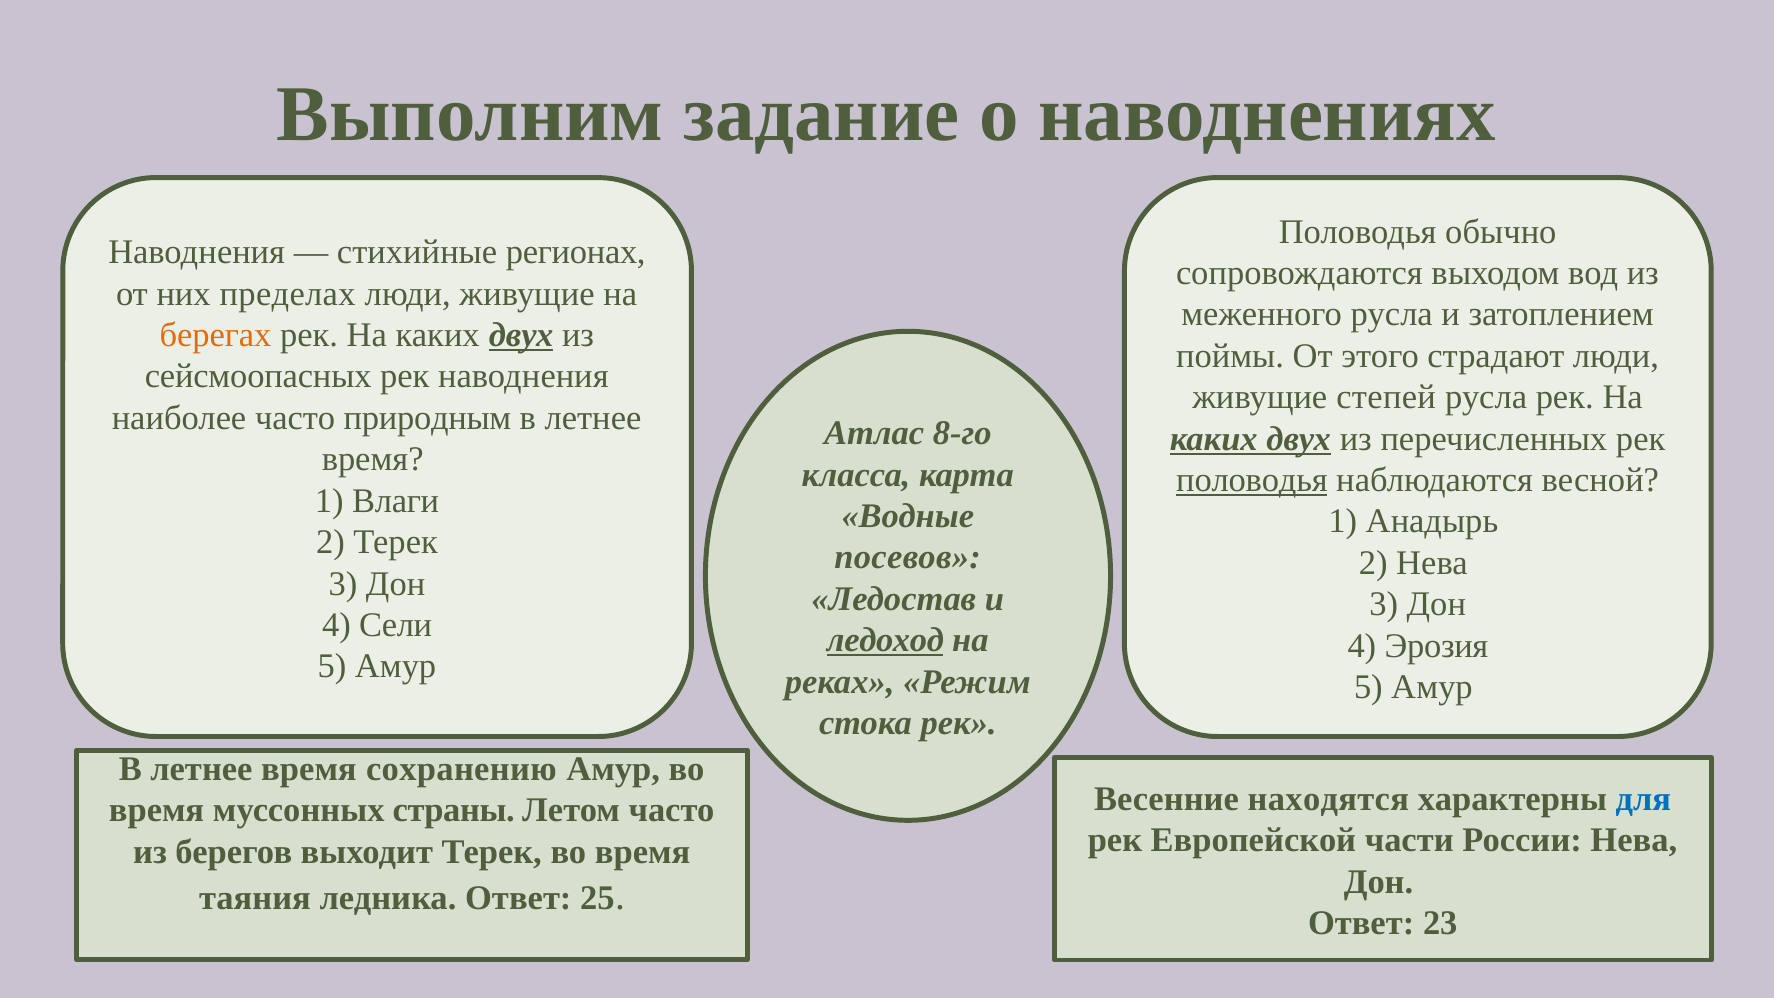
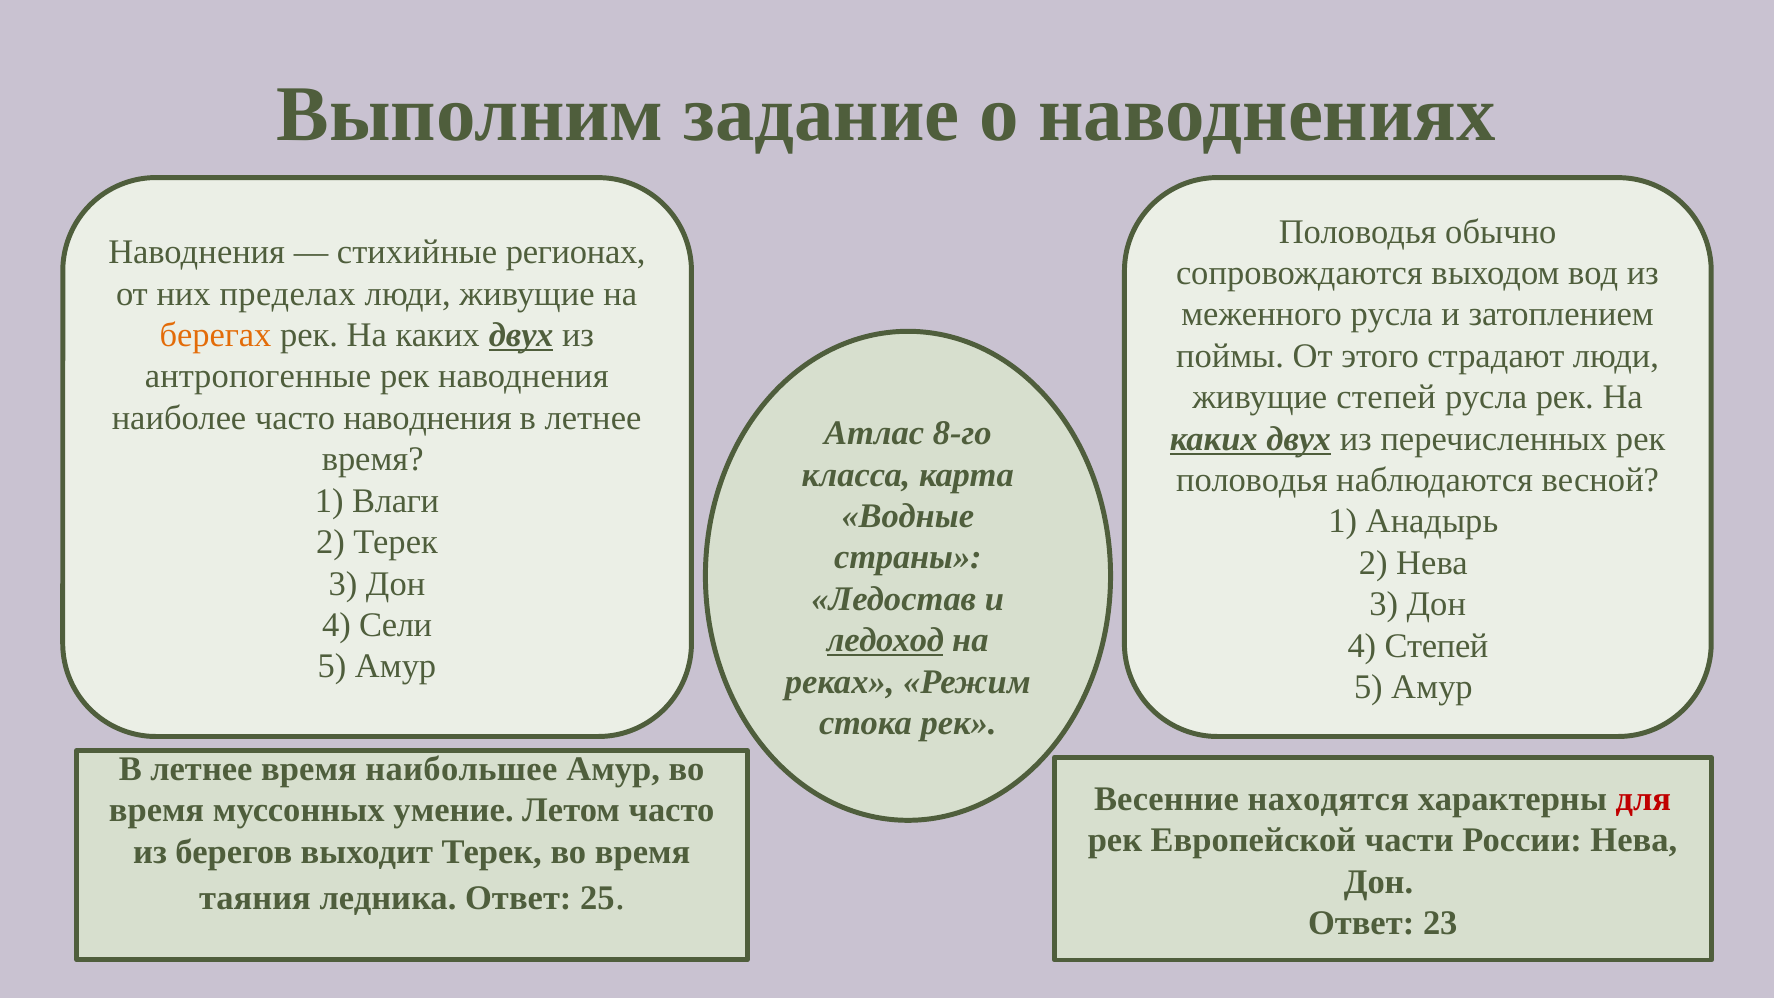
сейсмоопасных: сейсмоопасных -> антропогенные
часто природным: природным -> наводнения
половодья at (1252, 480) underline: present -> none
посевов: посевов -> страны
4 Эрозия: Эрозия -> Степей
сохранению: сохранению -> наибольшее
для colour: blue -> red
страны: страны -> умение
